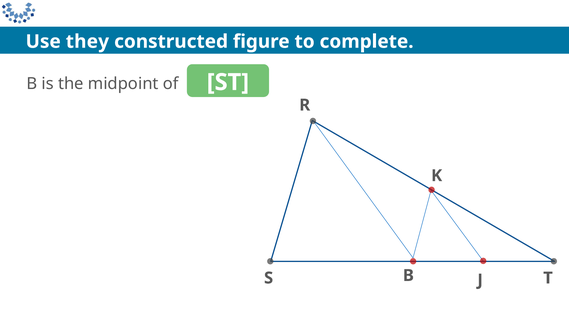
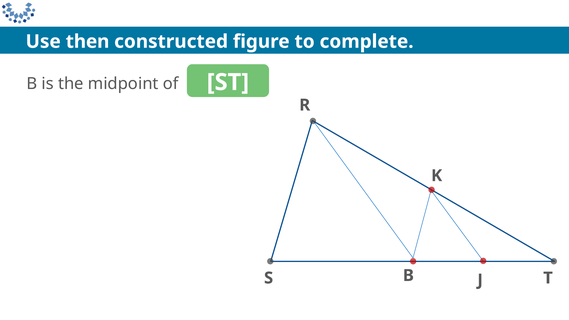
they: they -> then
